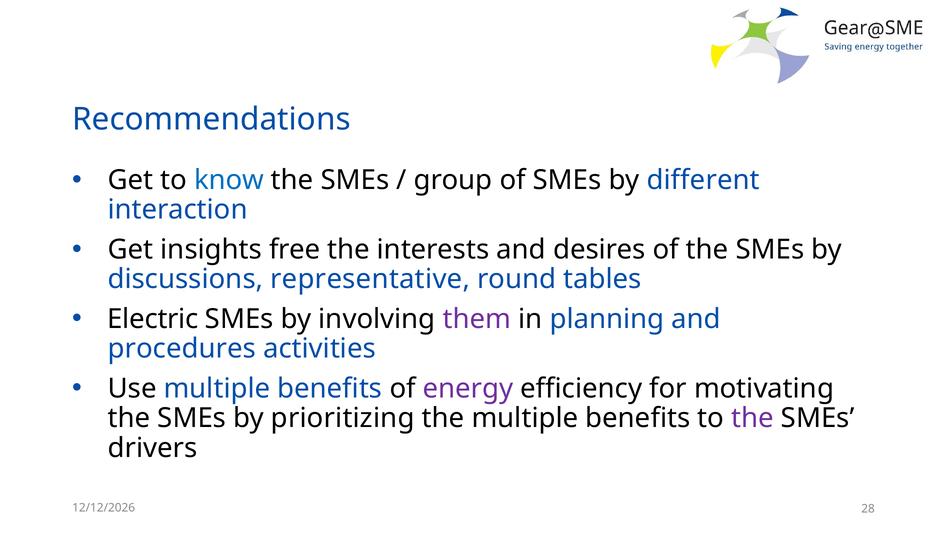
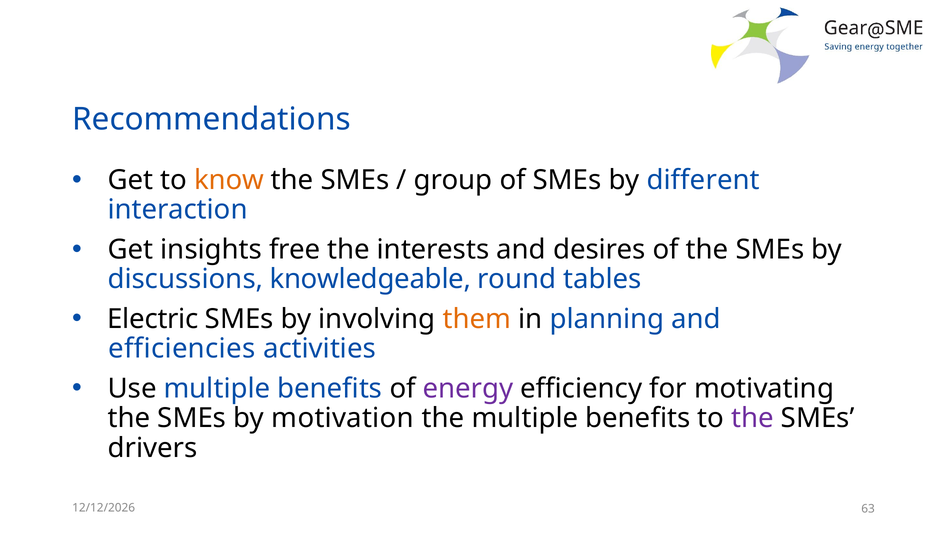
know colour: blue -> orange
representative: representative -> knowledgeable
them colour: purple -> orange
procedures: procedures -> efficiencies
prioritizing: prioritizing -> motivation
28: 28 -> 63
